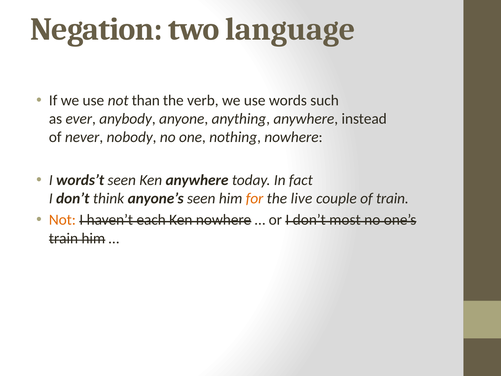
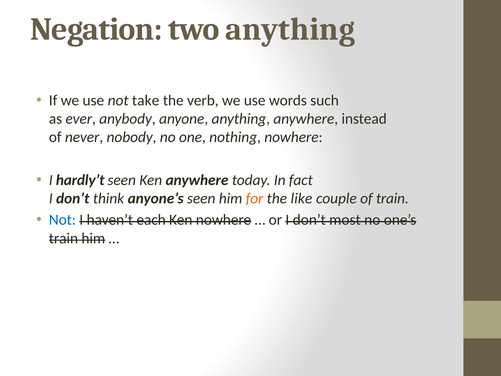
two language: language -> anything
than: than -> take
words’t: words’t -> hardly’t
live: live -> like
Not at (62, 220) colour: orange -> blue
